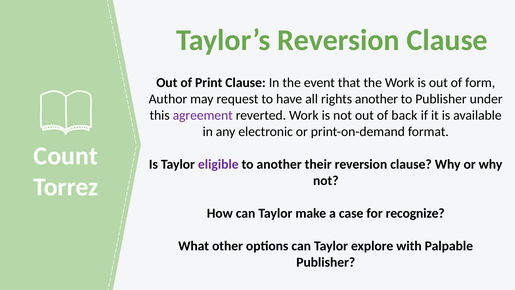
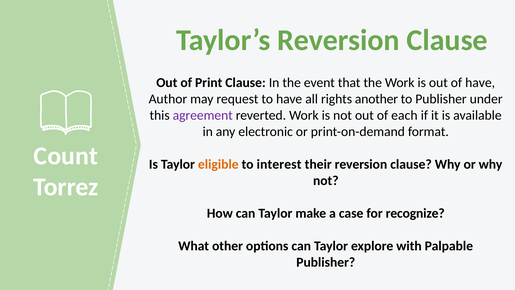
of form: form -> have
back: back -> each
eligible colour: purple -> orange
to another: another -> interest
